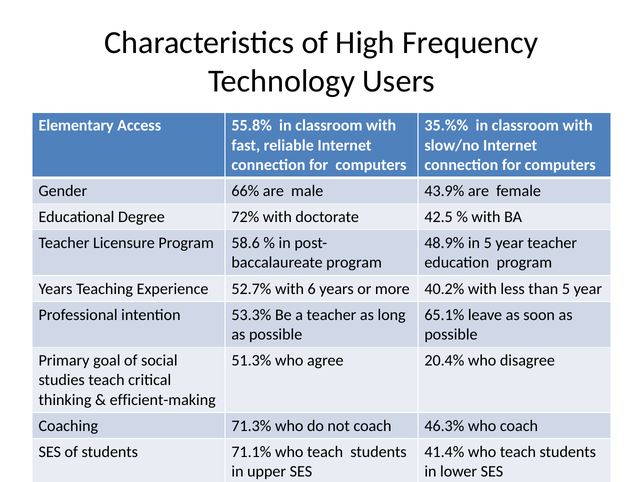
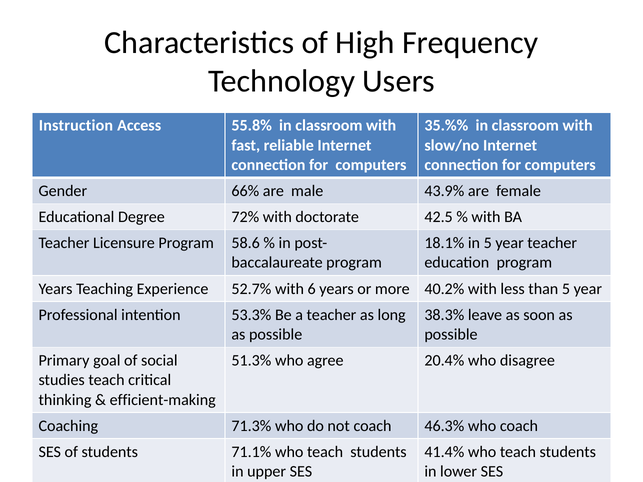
Elementary: Elementary -> Instruction
48.9%: 48.9% -> 18.1%
65.1%: 65.1% -> 38.3%
